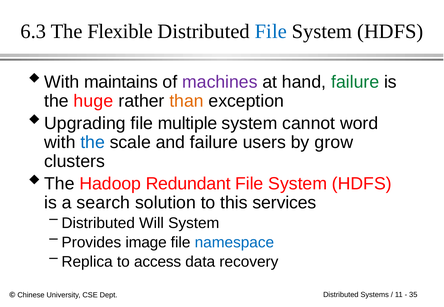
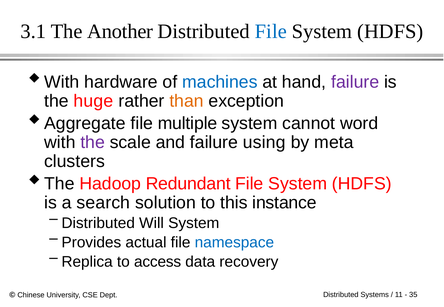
6.3: 6.3 -> 3.1
Flexible: Flexible -> Another
maintains: maintains -> hardware
machines colour: purple -> blue
failure at (355, 82) colour: green -> purple
Upgrading: Upgrading -> Aggregate
the at (93, 143) colour: blue -> purple
users: users -> using
grow: grow -> meta
services: services -> instance
image: image -> actual
